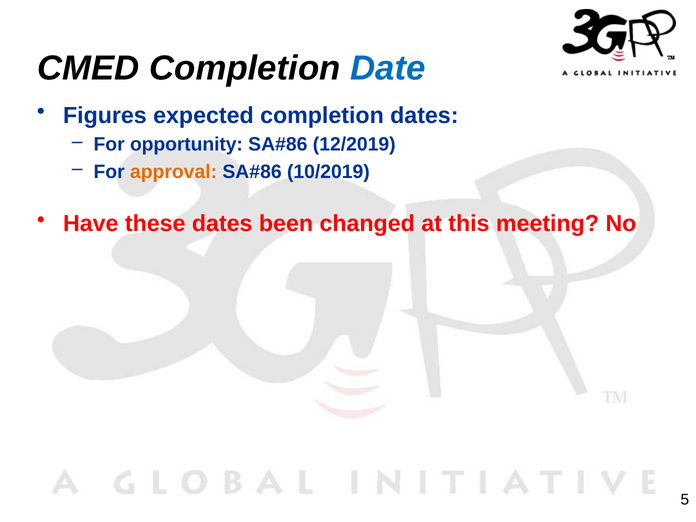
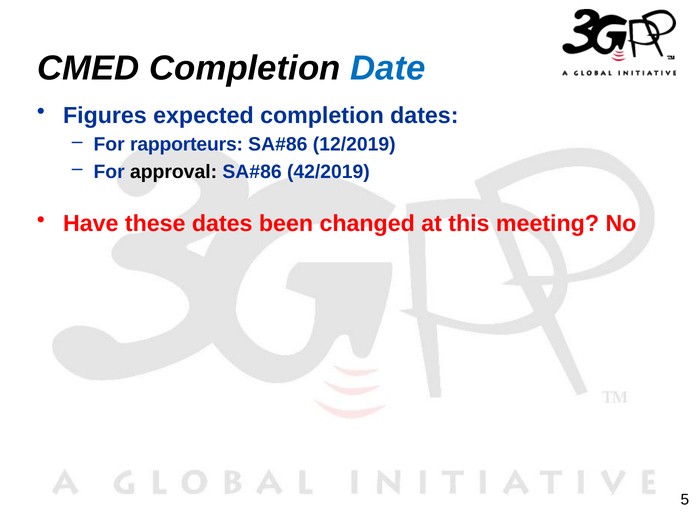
opportunity: opportunity -> rapporteurs
approval colour: orange -> black
10/2019: 10/2019 -> 42/2019
